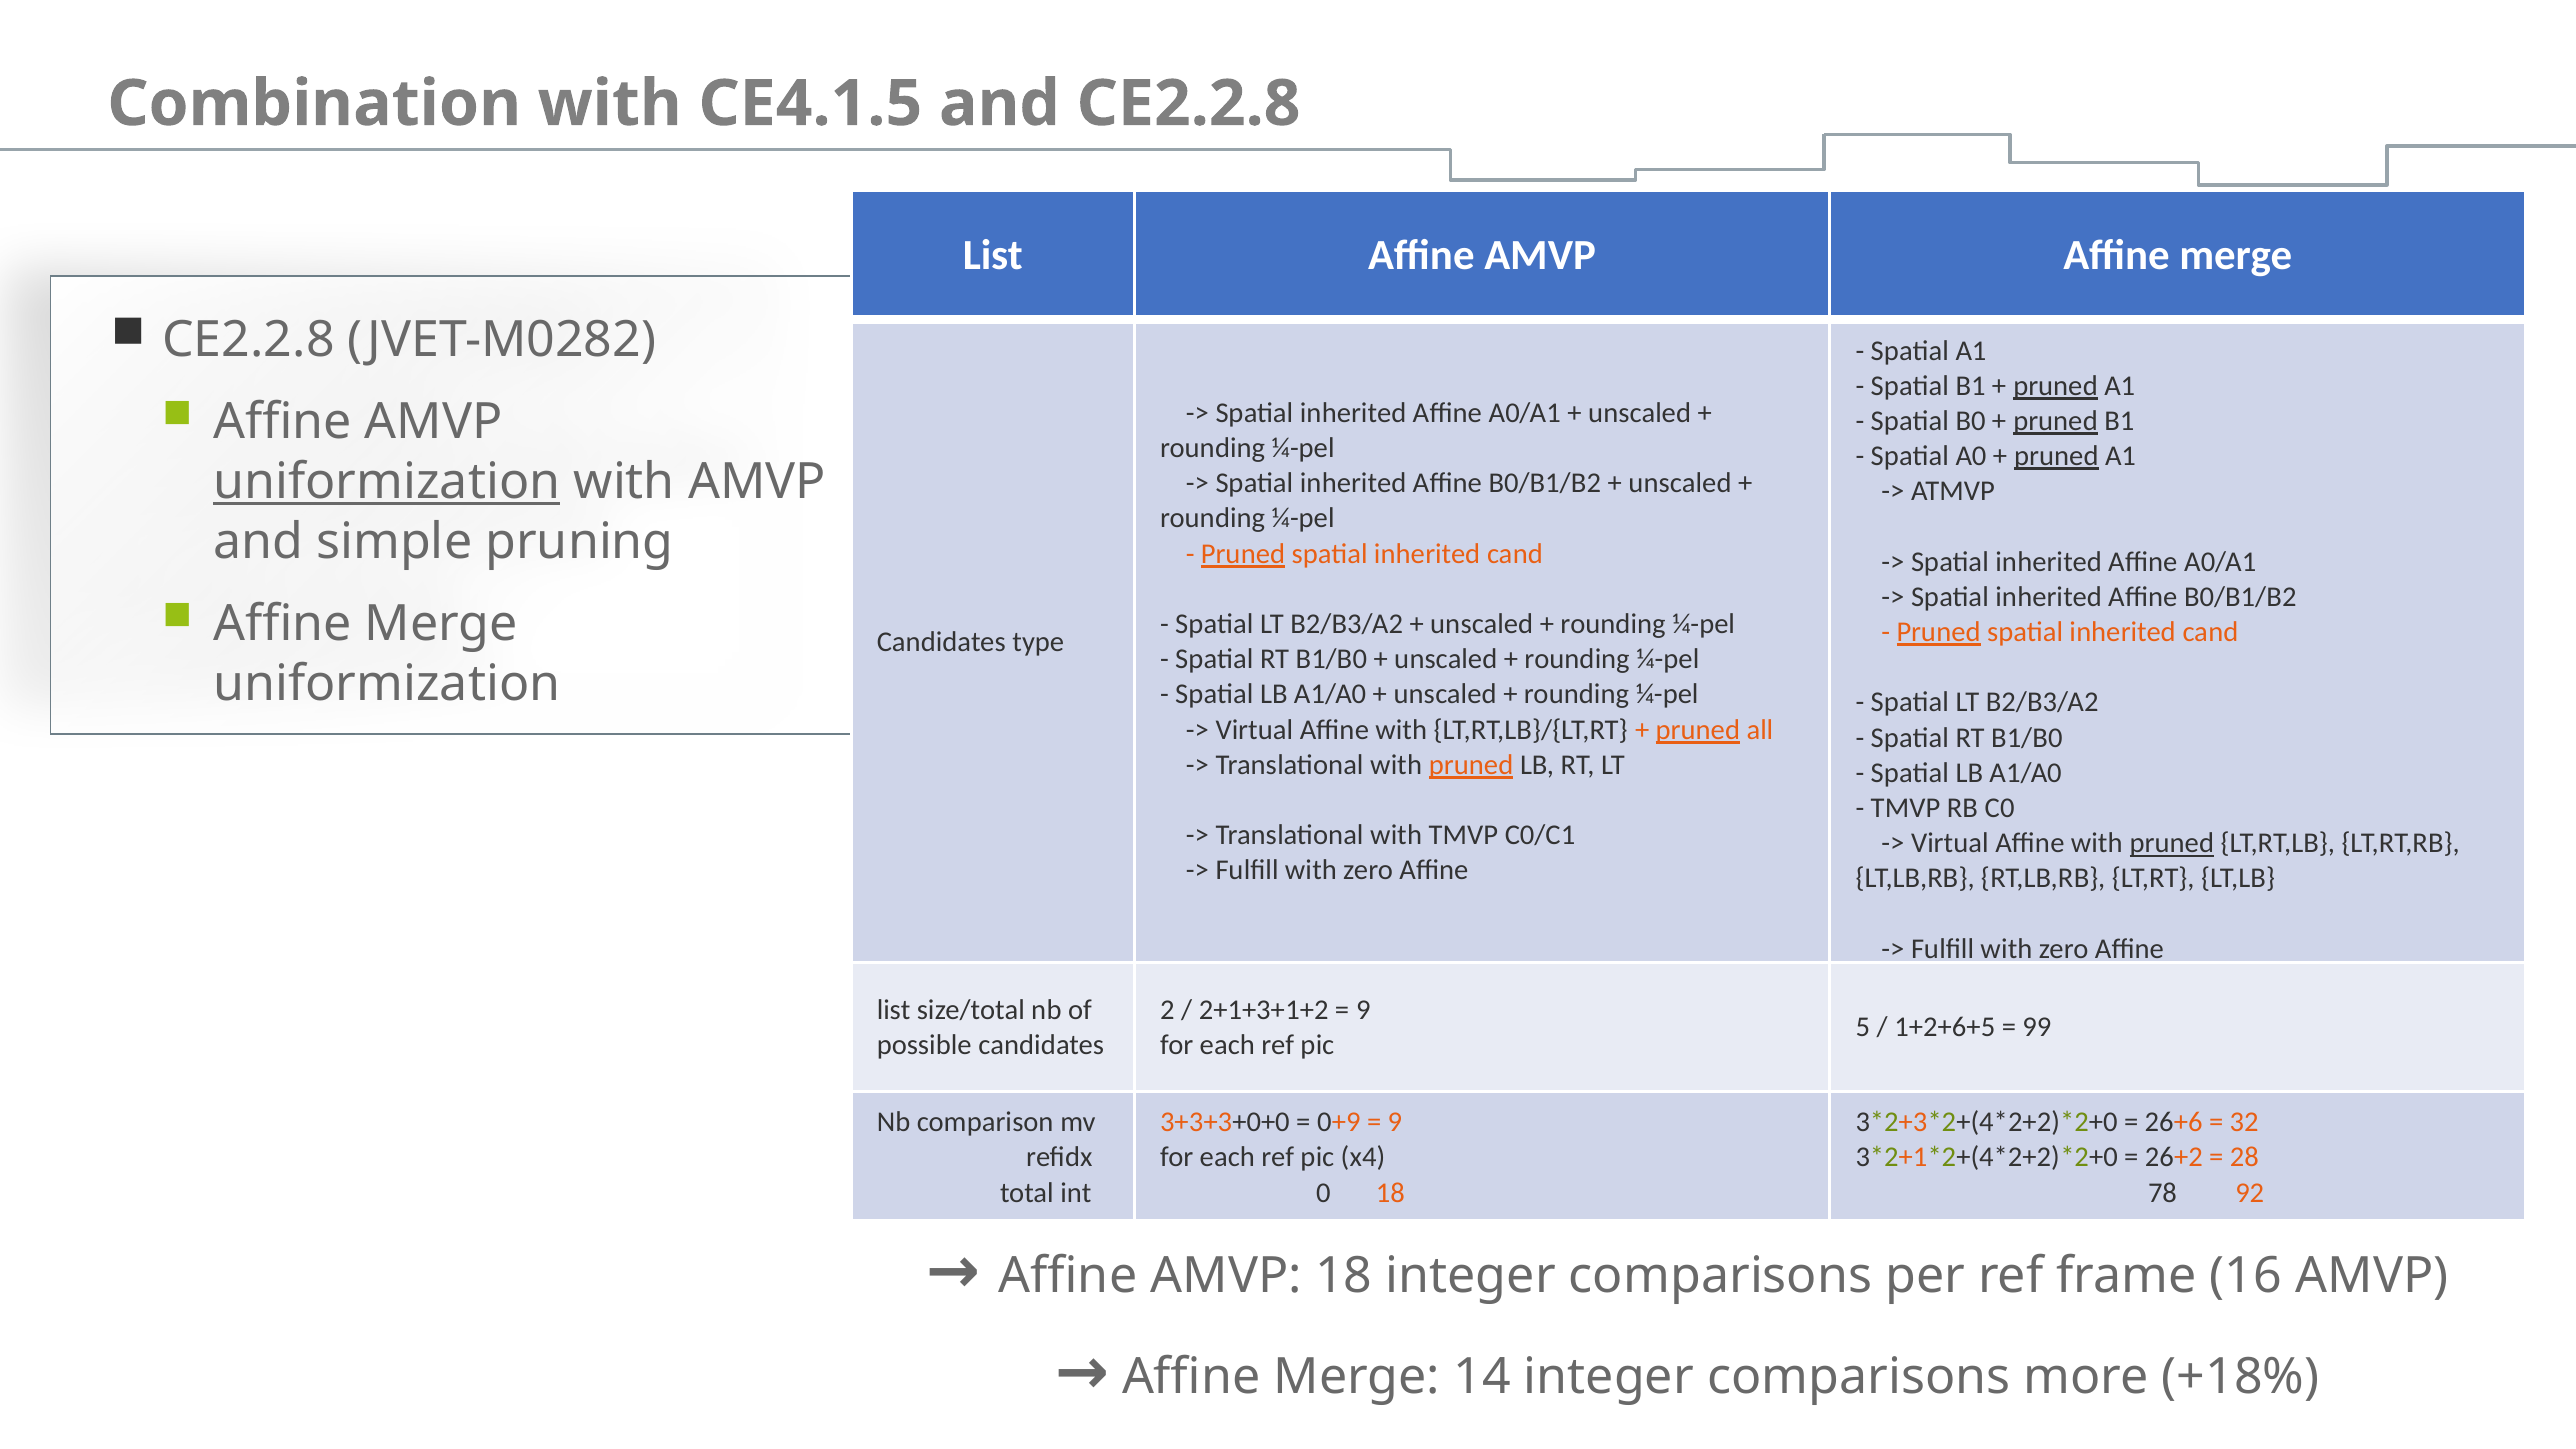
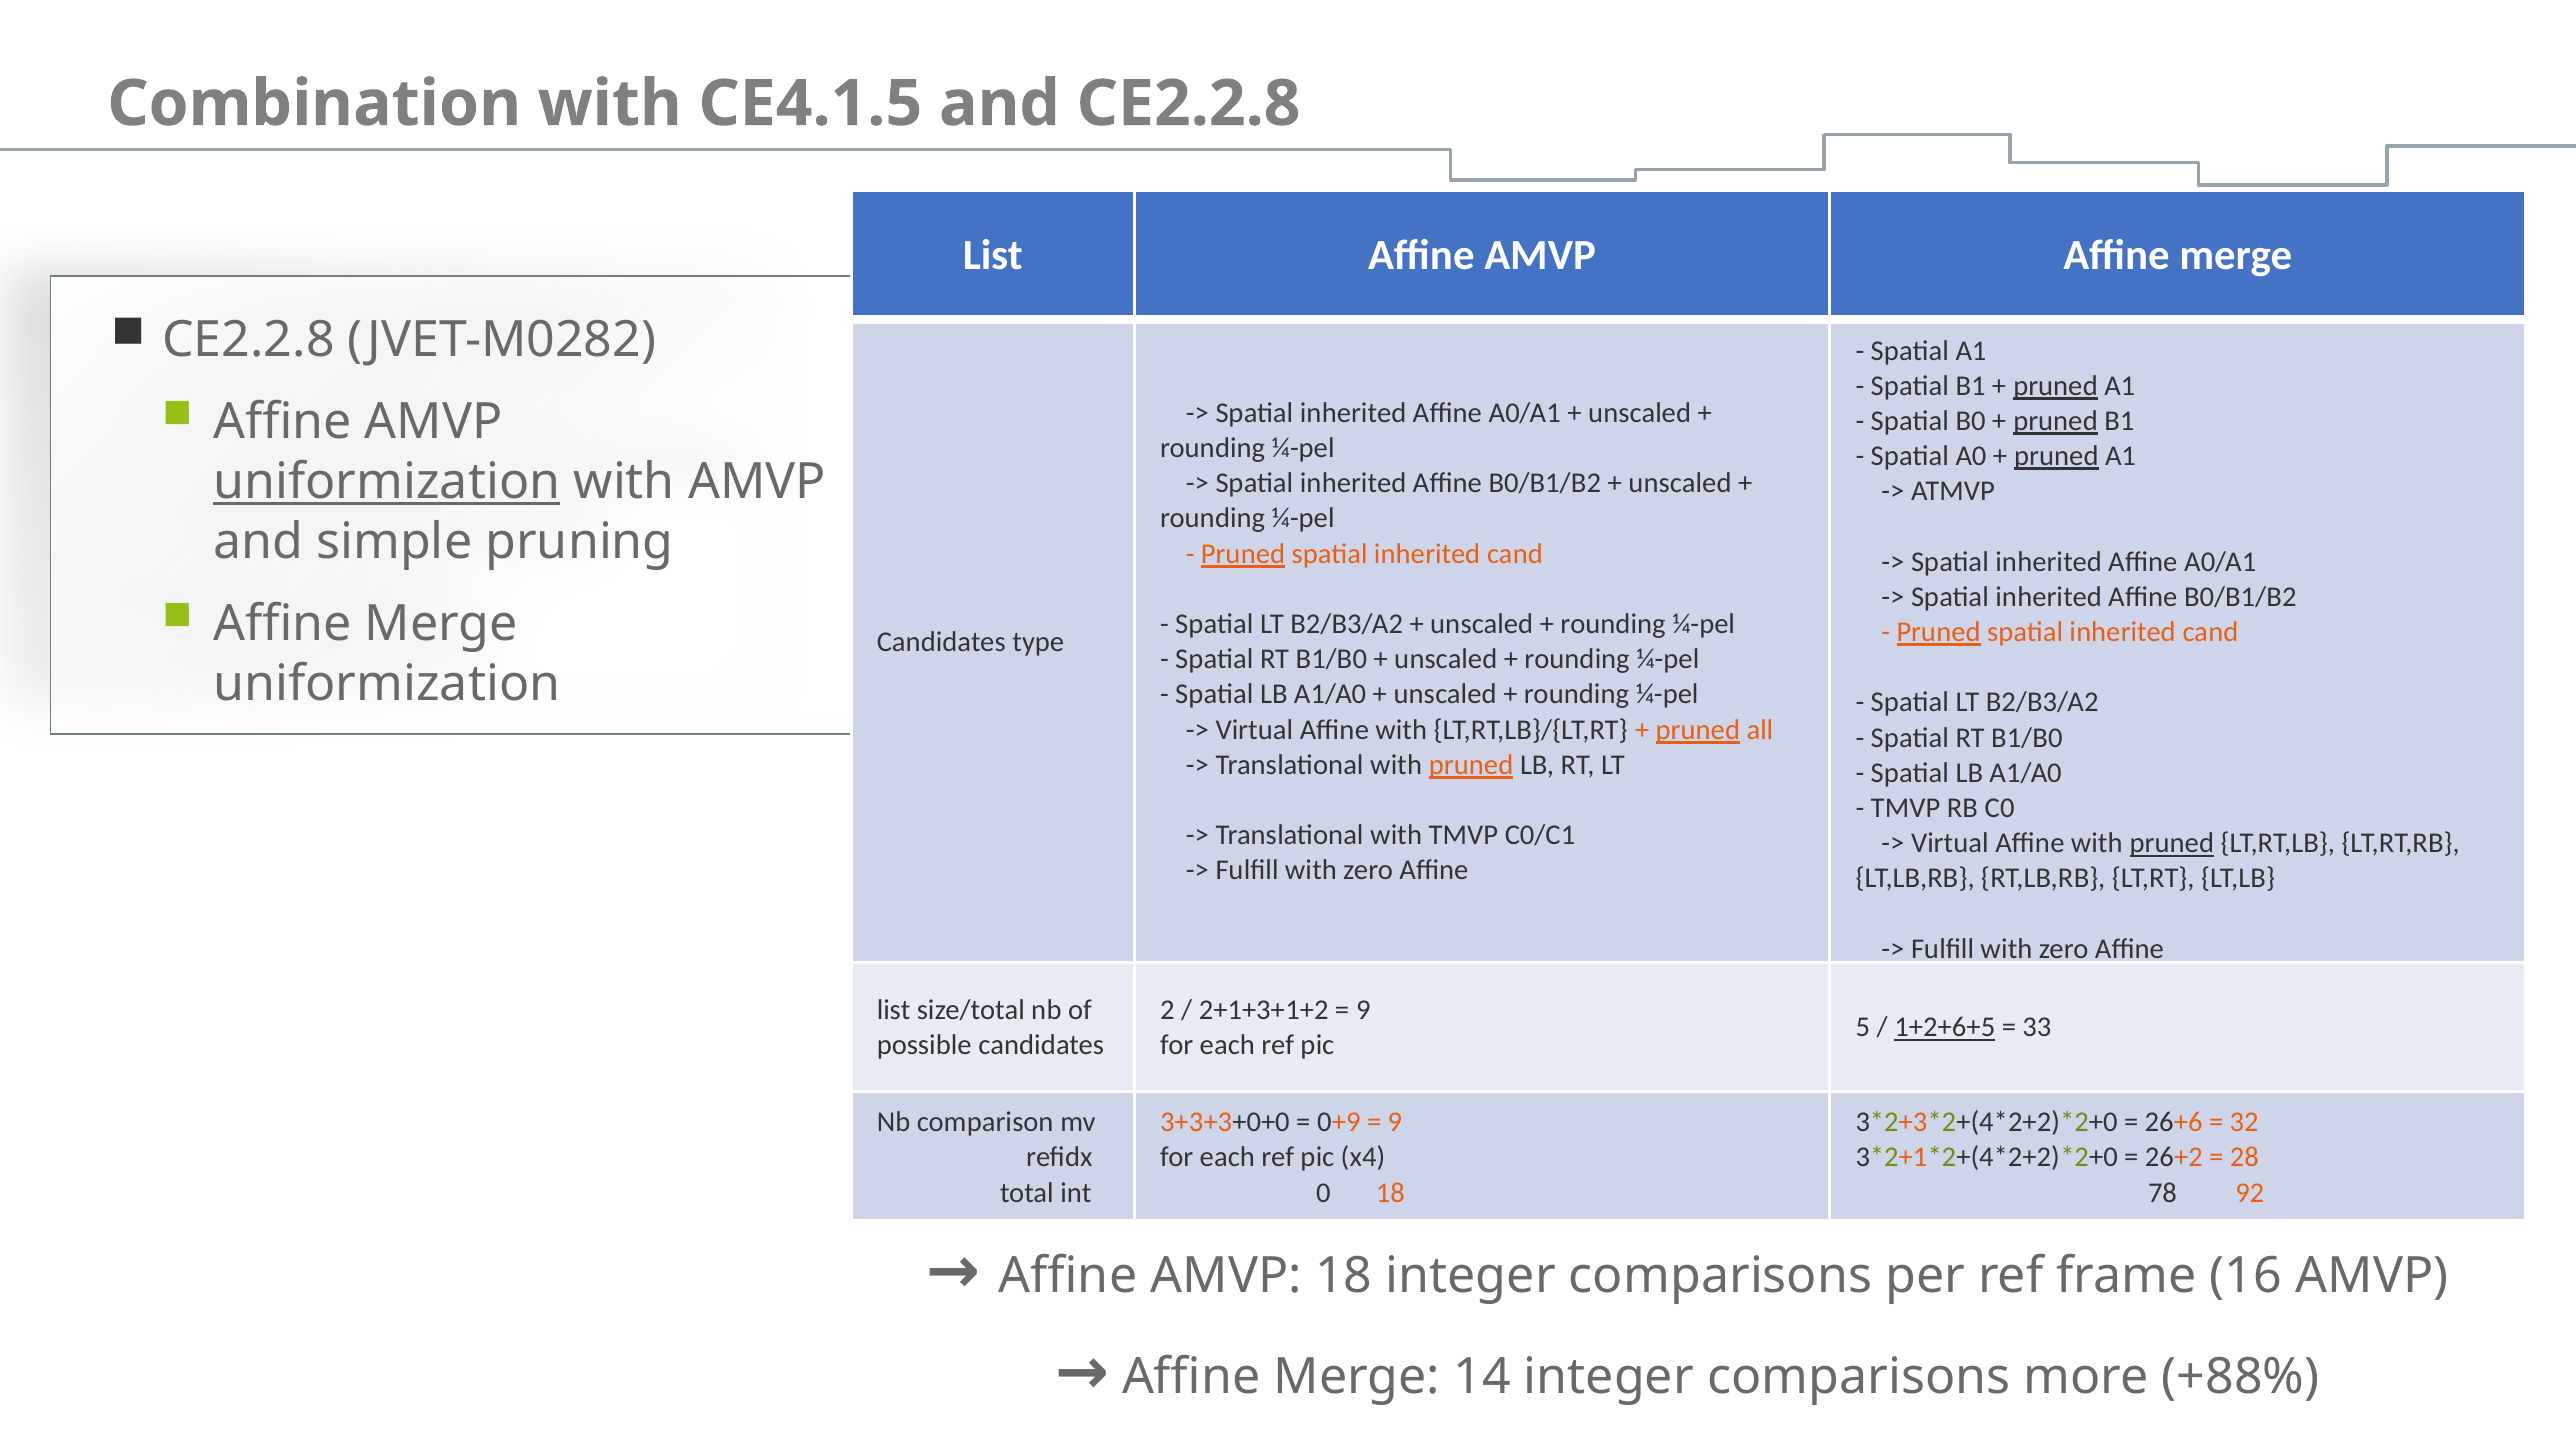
1+2+6+5 underline: none -> present
99: 99 -> 33
+18%: +18% -> +88%
